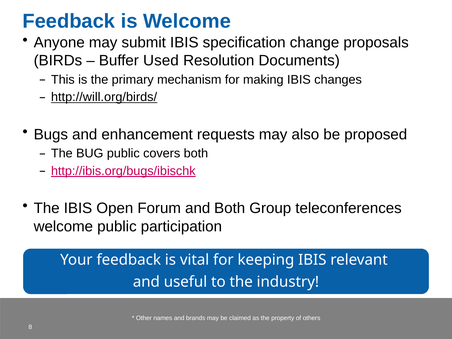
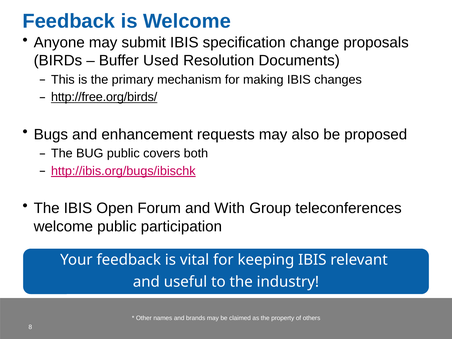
http://will.org/birds/: http://will.org/birds/ -> http://free.org/birds/
and Both: Both -> With
